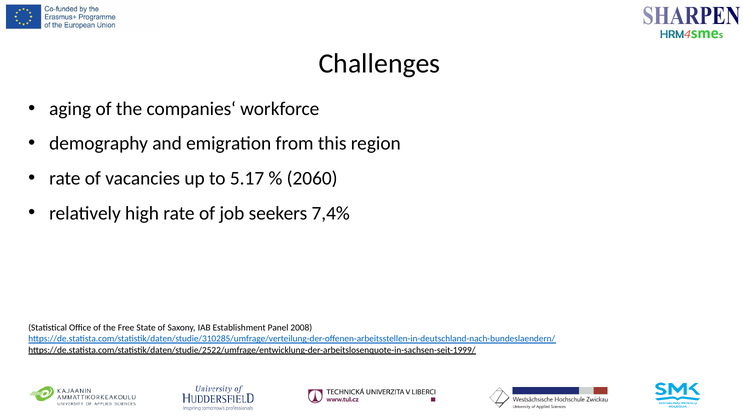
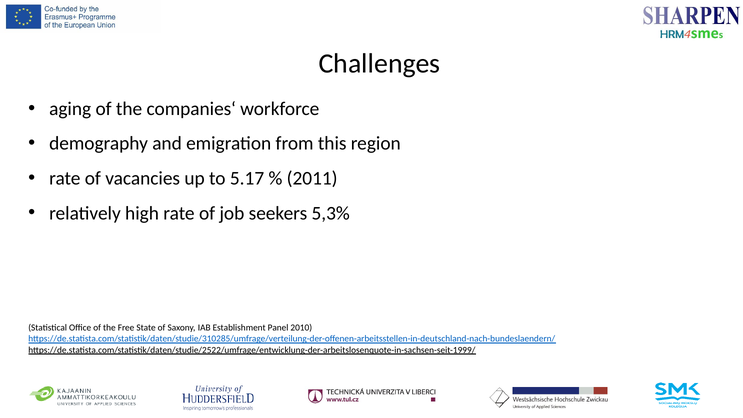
2060: 2060 -> 2011
7,4%: 7,4% -> 5,3%
2008: 2008 -> 2010
